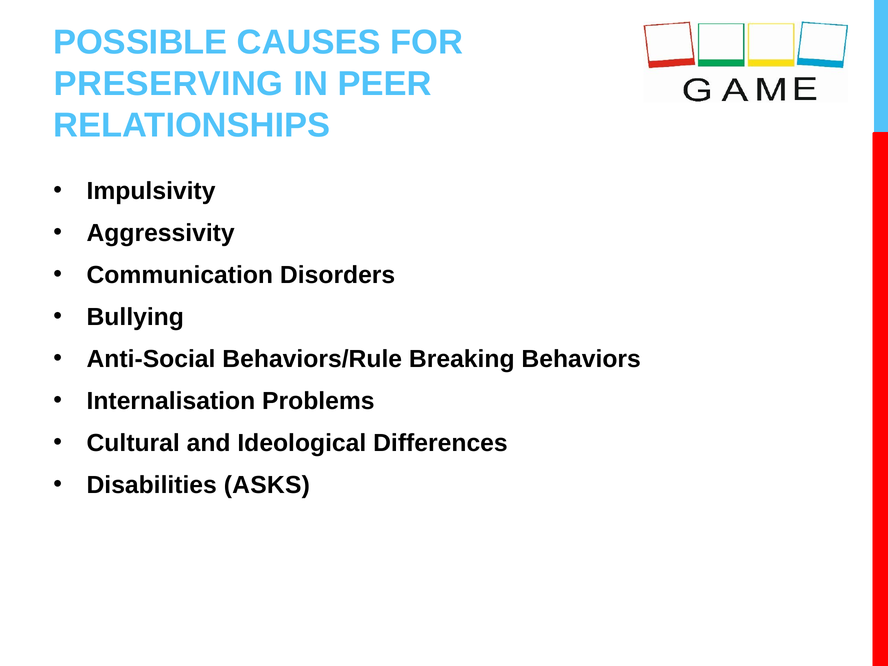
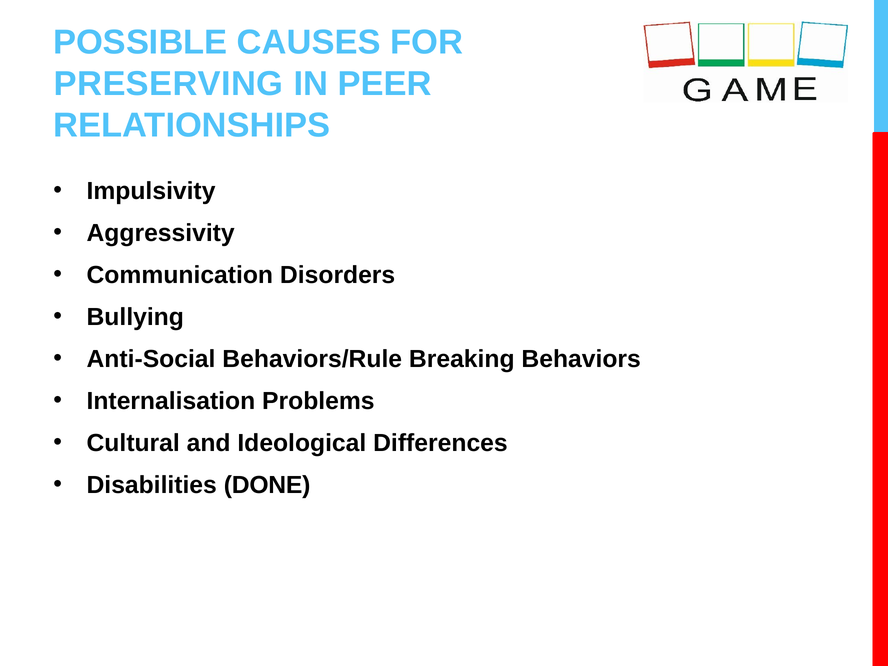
ASKS: ASKS -> DONE
